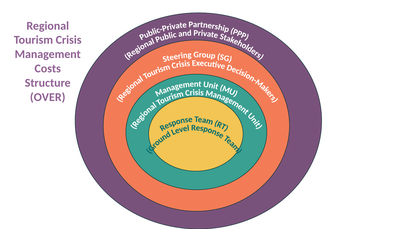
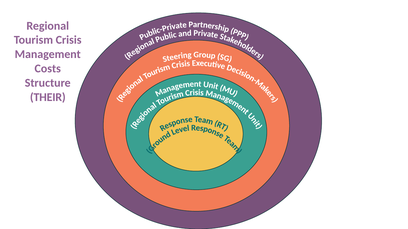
OVER: OVER -> THEIR
